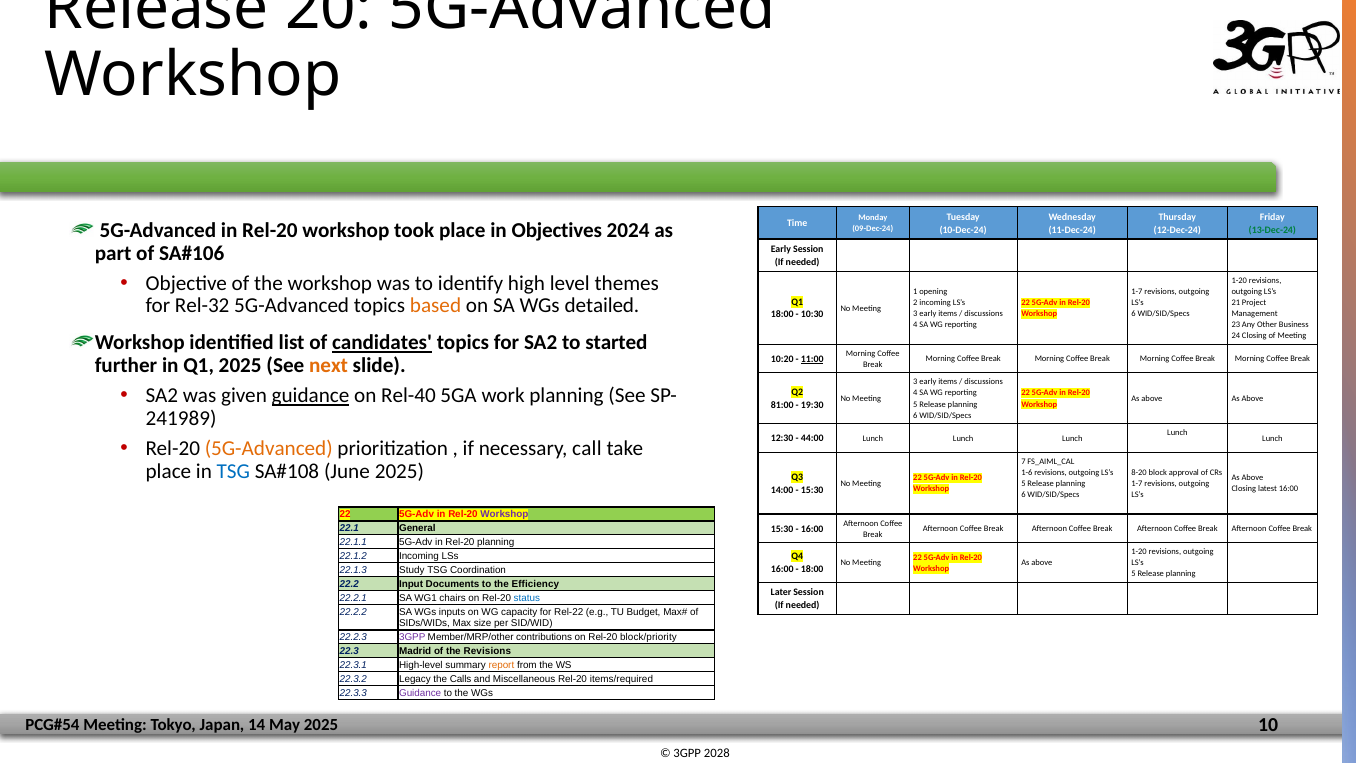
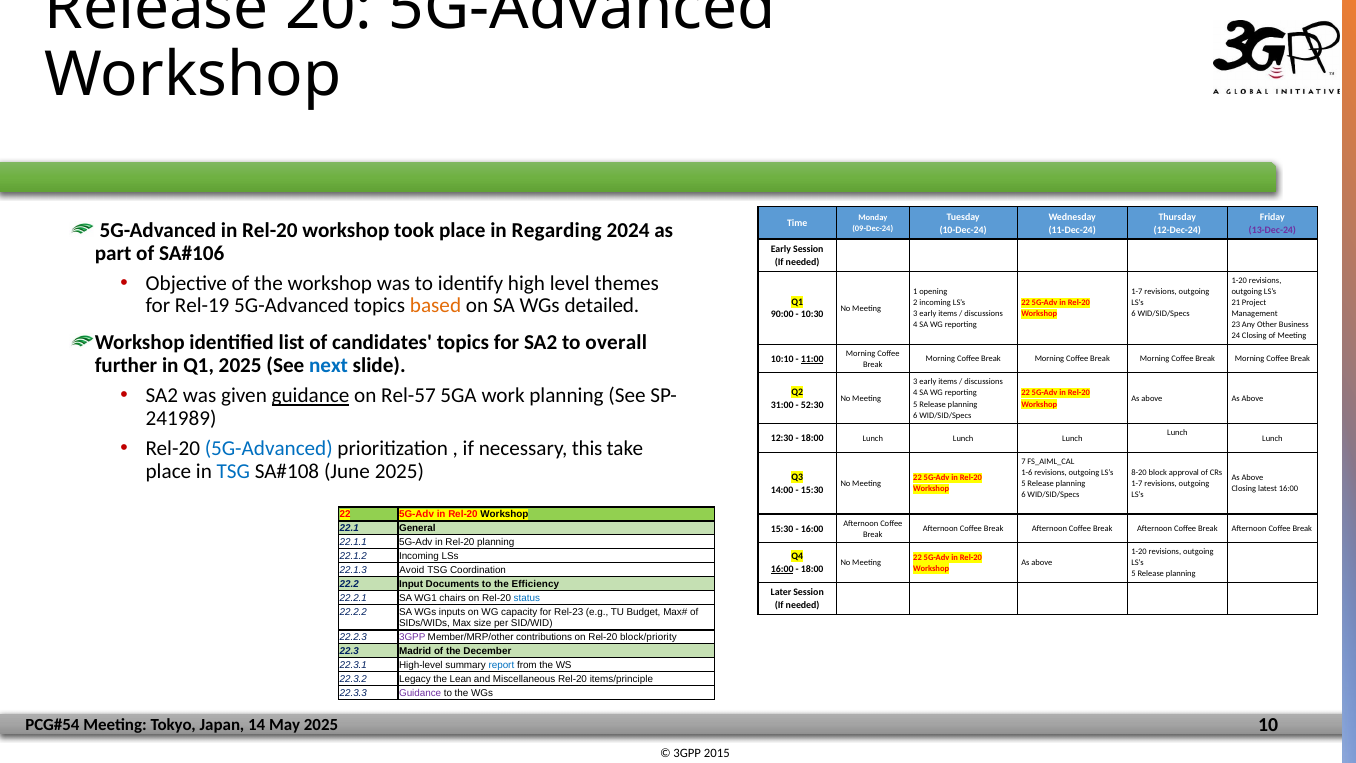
Objectives: Objectives -> Regarding
13-Dec-24 colour: green -> purple
Rel-32: Rel-32 -> Rel-19
18:00 at (782, 315): 18:00 -> 90:00
candidates underline: present -> none
started: started -> overall
10:20: 10:20 -> 10:10
next colour: orange -> blue
Rel-40: Rel-40 -> Rel-57
81:00: 81:00 -> 31:00
19:30: 19:30 -> 52:30
44:00 at (812, 438): 44:00 -> 18:00
5G-Advanced at (269, 449) colour: orange -> blue
call: call -> this
Workshop at (504, 514) colour: purple -> black
16:00 at (782, 569) underline: none -> present
Study: Study -> Avoid
Rel-22: Rel-22 -> Rel-23
the Revisions: Revisions -> December
report colour: orange -> blue
Calls: Calls -> Lean
items/required: items/required -> items/principle
2028: 2028 -> 2015
